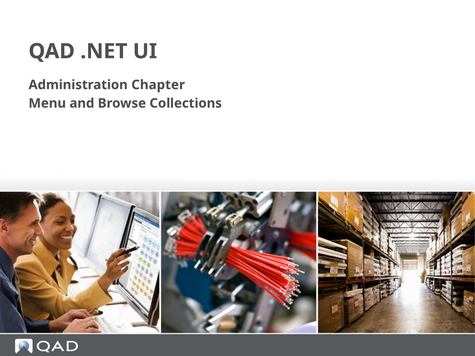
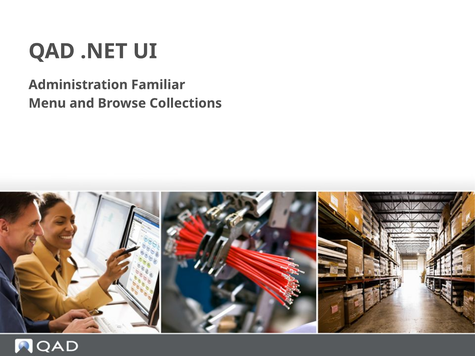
Chapter: Chapter -> Familiar
